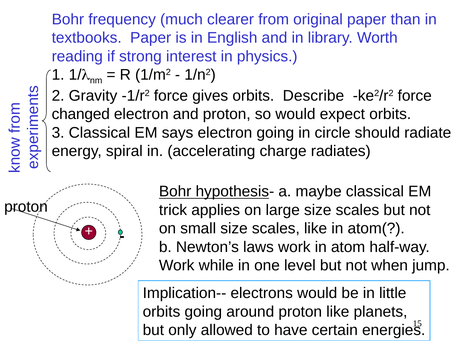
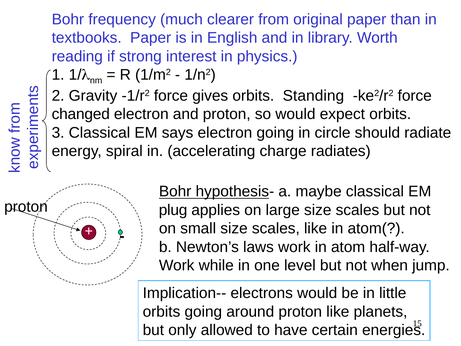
Describe: Describe -> Standing
trick: trick -> plug
